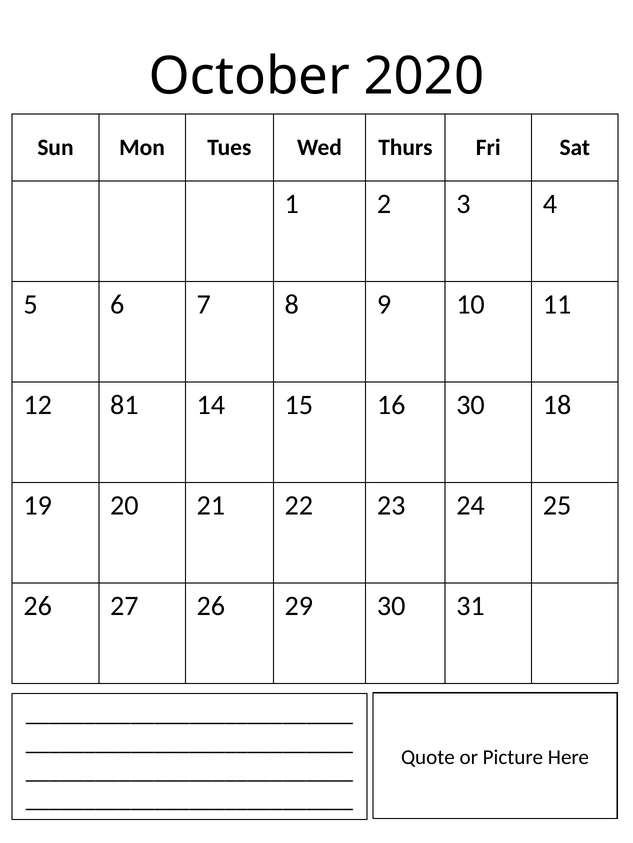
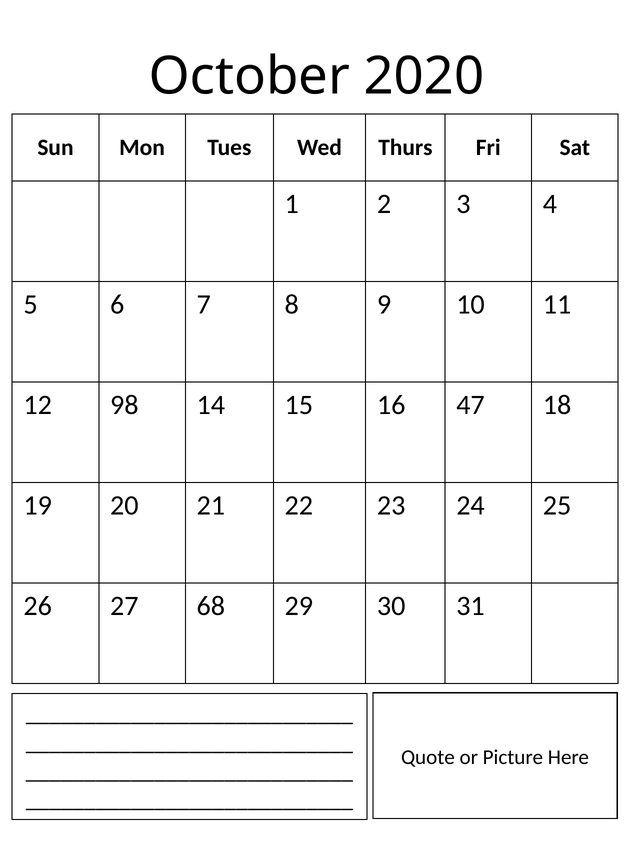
81: 81 -> 98
16 30: 30 -> 47
27 26: 26 -> 68
